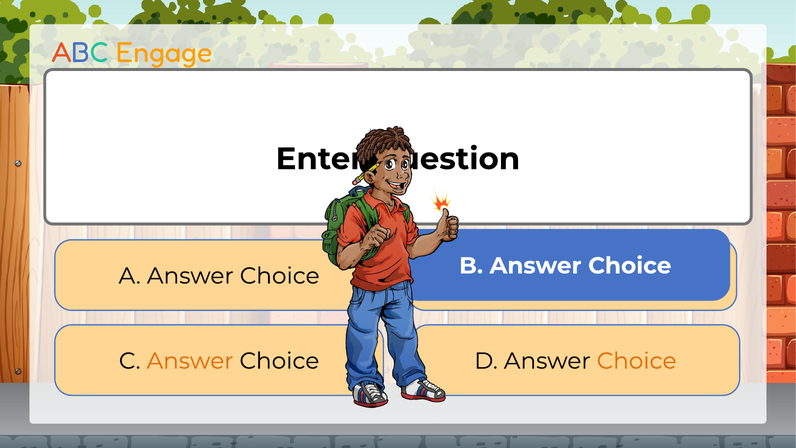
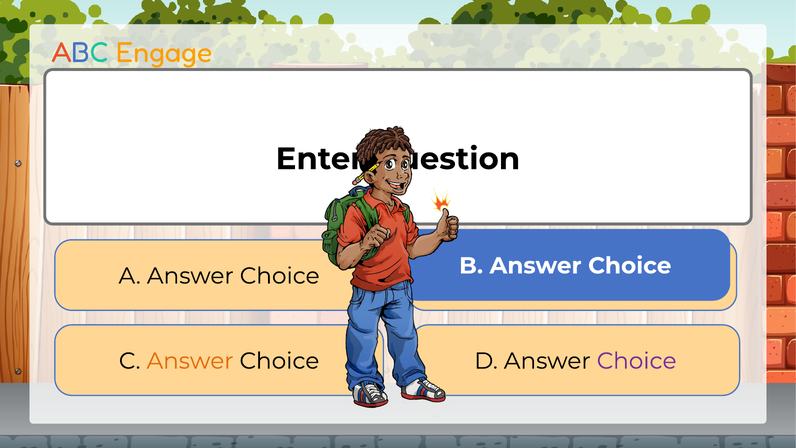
Choice at (637, 361) colour: orange -> purple
